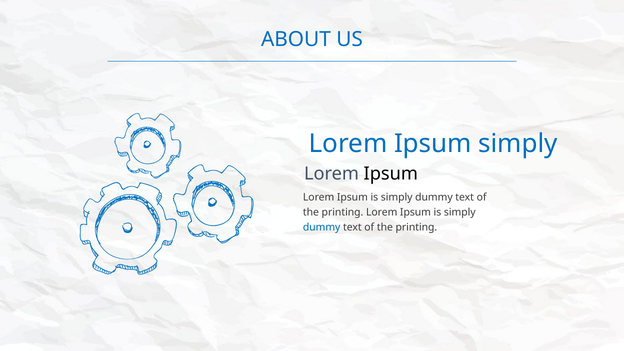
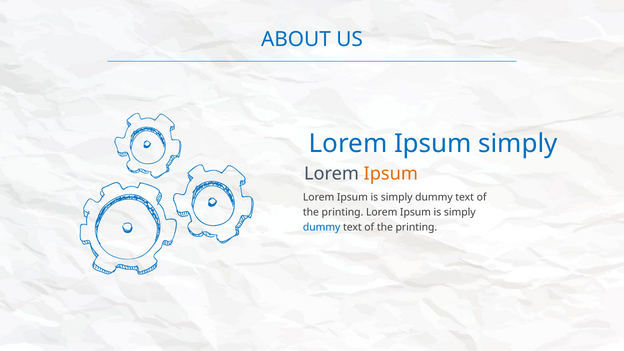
Ipsum at (391, 174) colour: black -> orange
